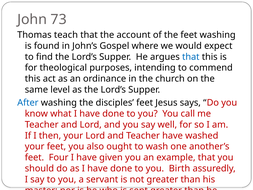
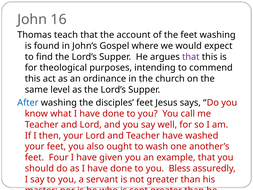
73: 73 -> 16
that at (191, 57) colour: blue -> purple
Birth: Birth -> Bless
